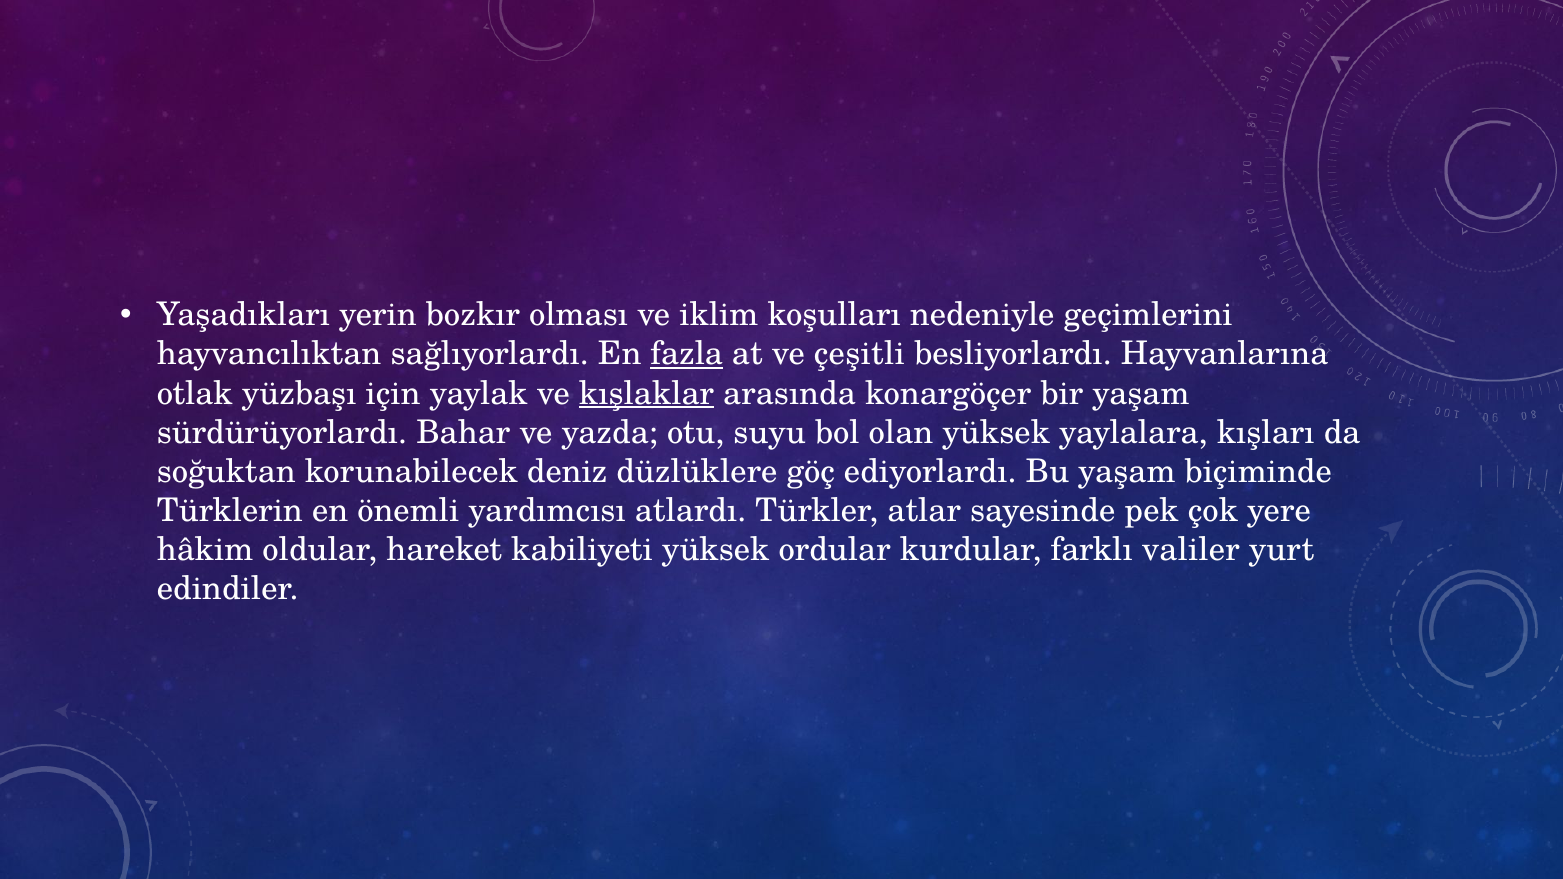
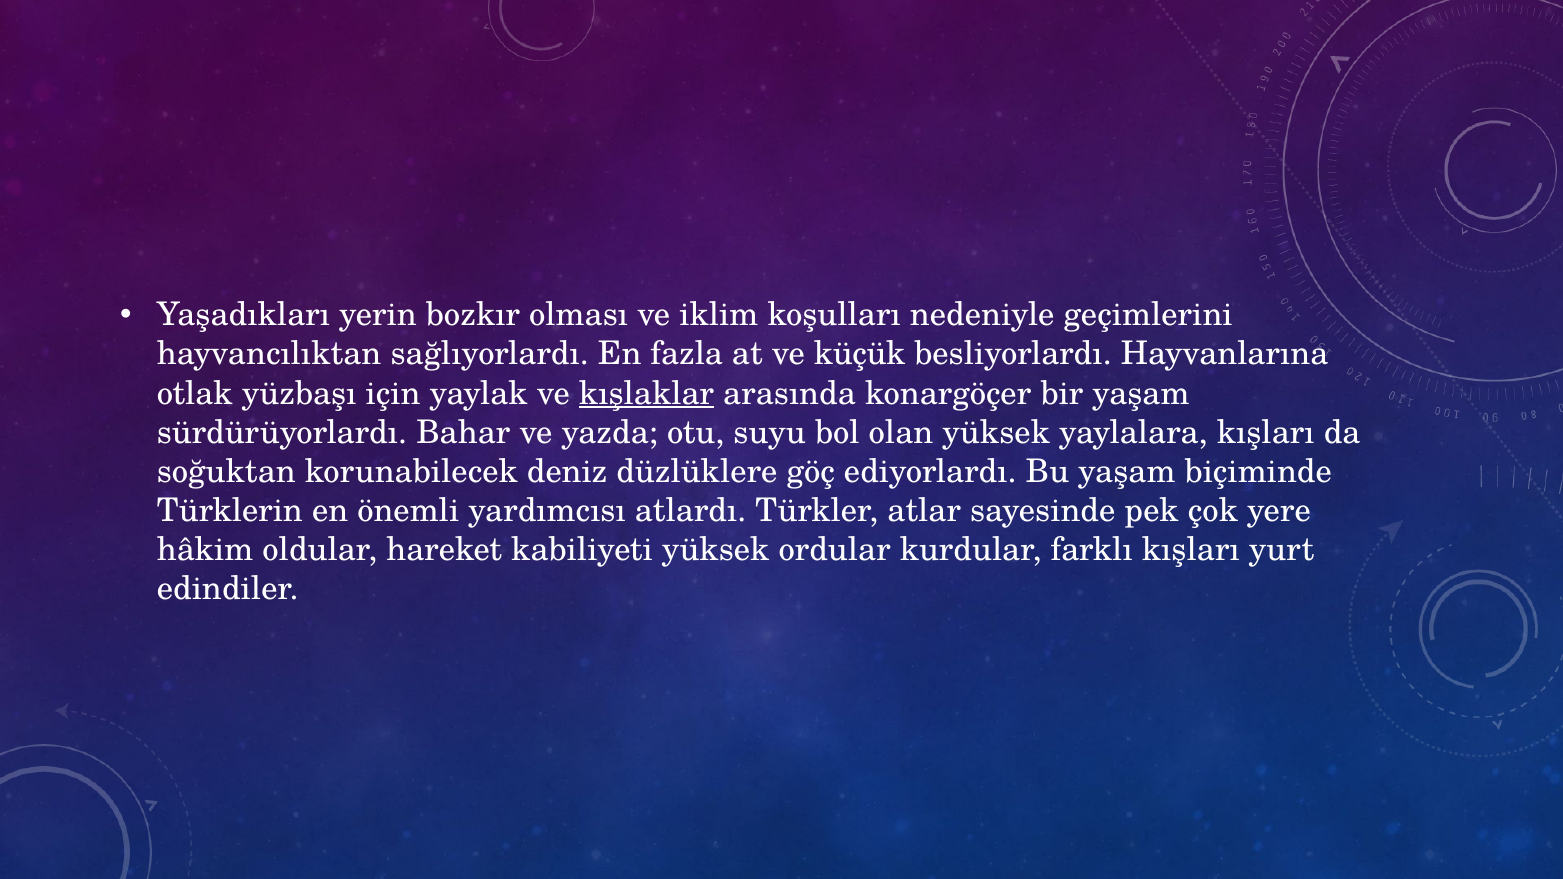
fazla underline: present -> none
çeşitli: çeşitli -> küçük
farklı valiler: valiler -> kışları
